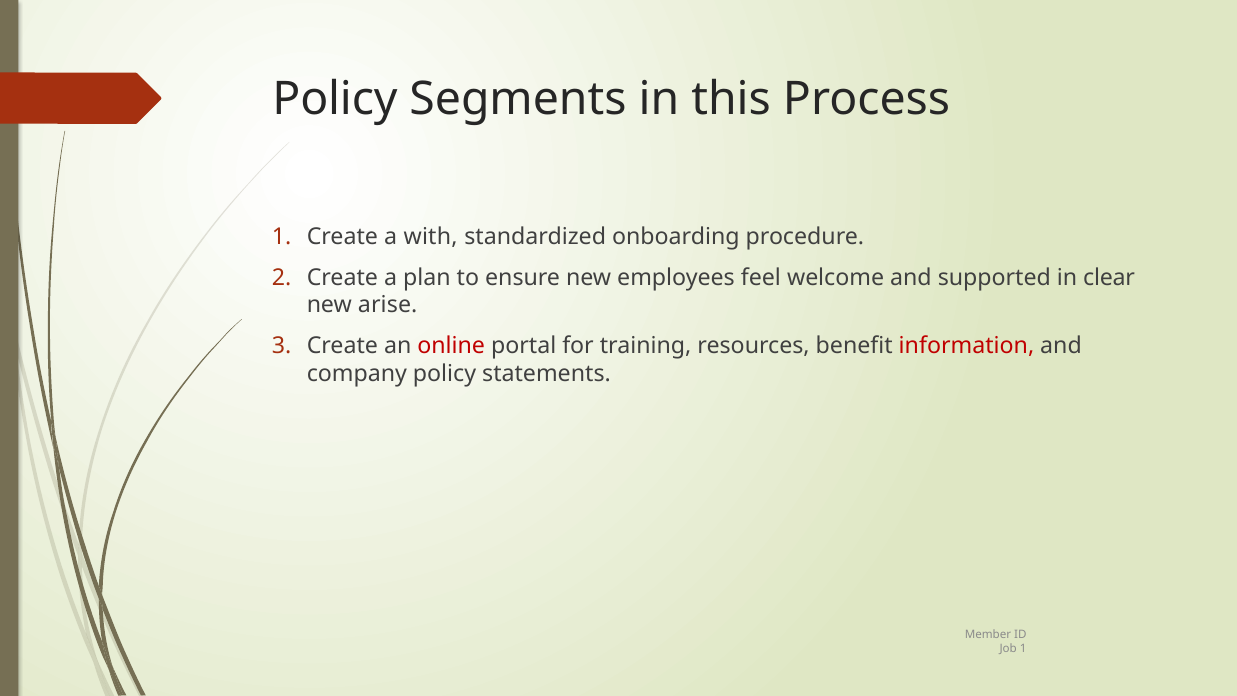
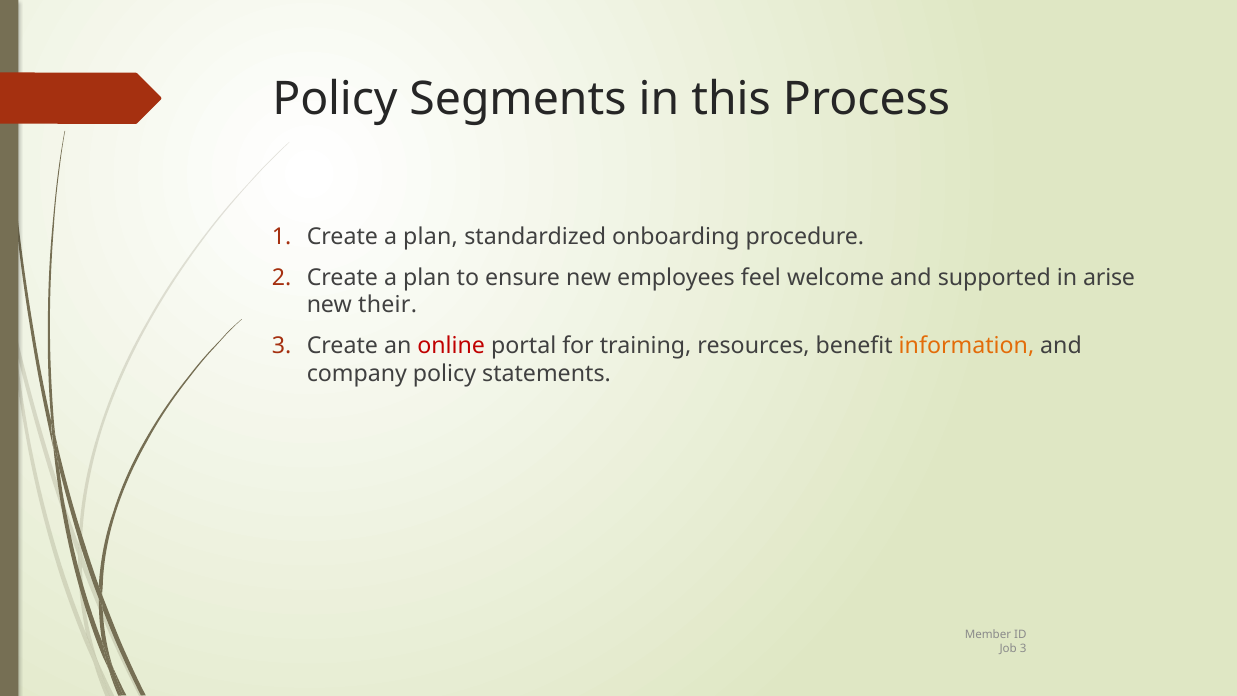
with at (431, 237): with -> plan
clear: clear -> arise
arise: arise -> their
information colour: red -> orange
Job 1: 1 -> 3
